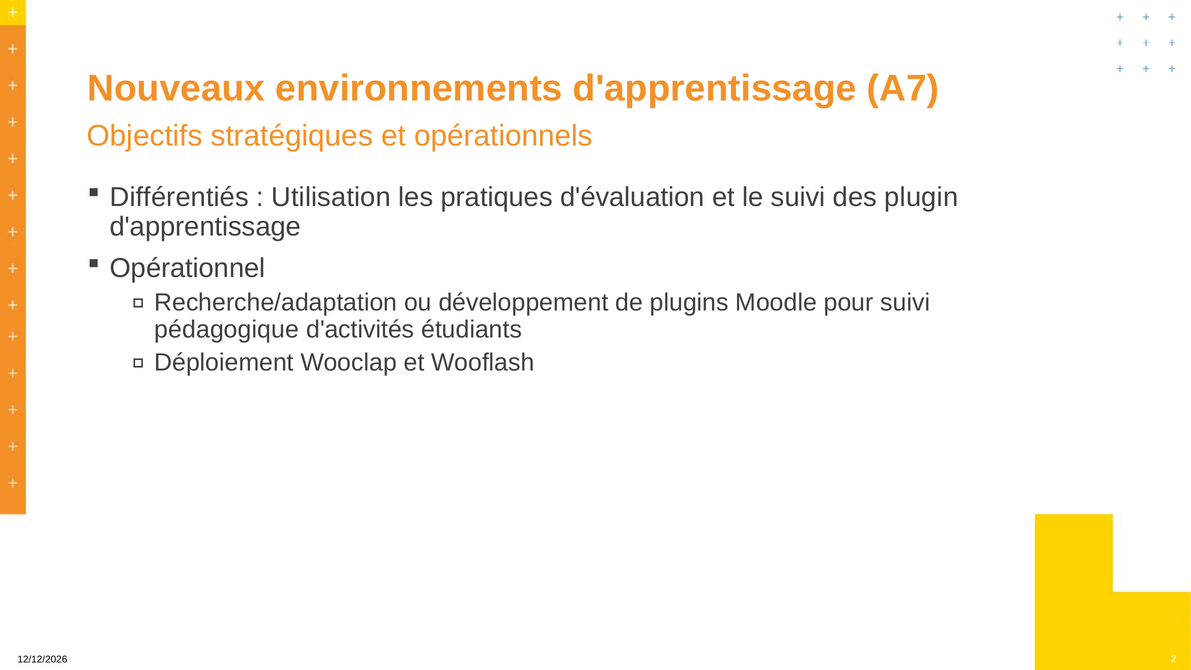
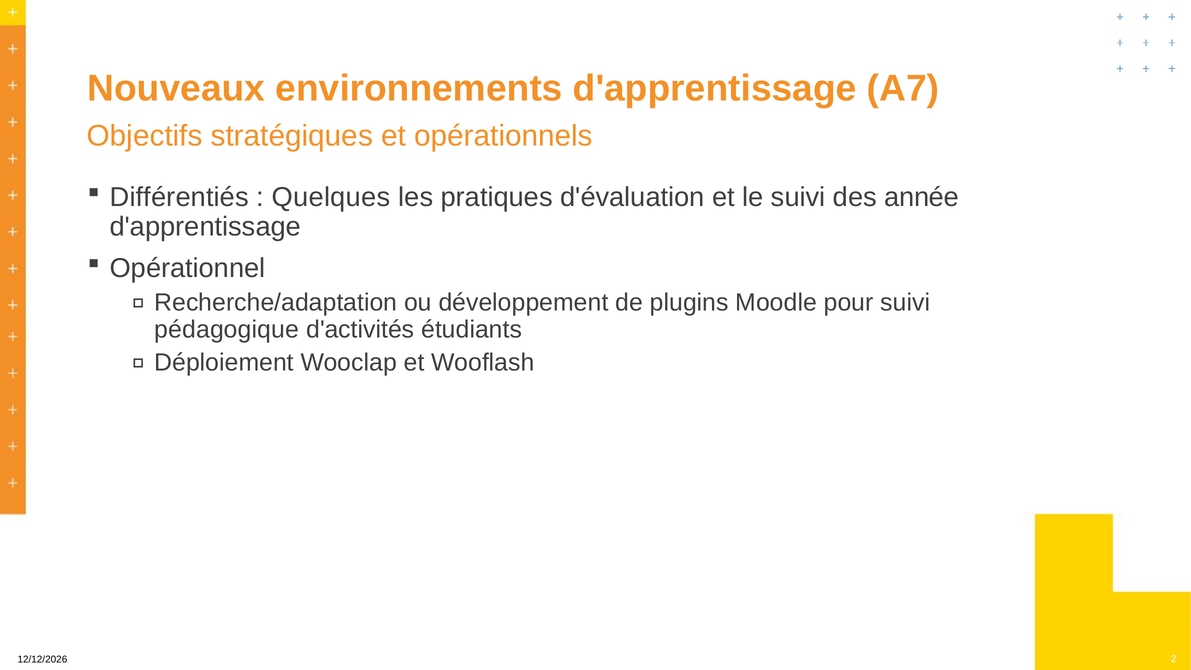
Utilisation: Utilisation -> Quelques
plugin: plugin -> année
